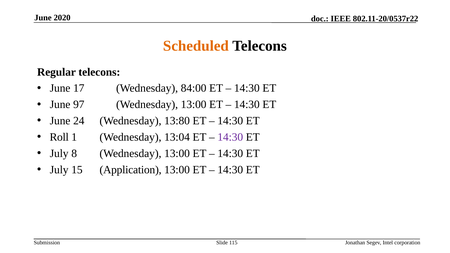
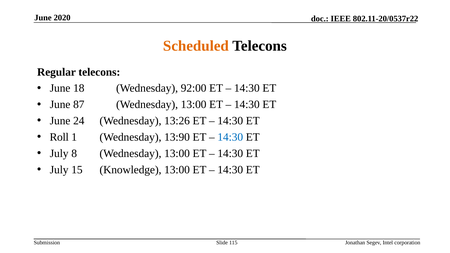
17: 17 -> 18
84:00: 84:00 -> 92:00
97: 97 -> 87
13:80: 13:80 -> 13:26
13:04: 13:04 -> 13:90
14:30 at (230, 137) colour: purple -> blue
Application: Application -> Knowledge
